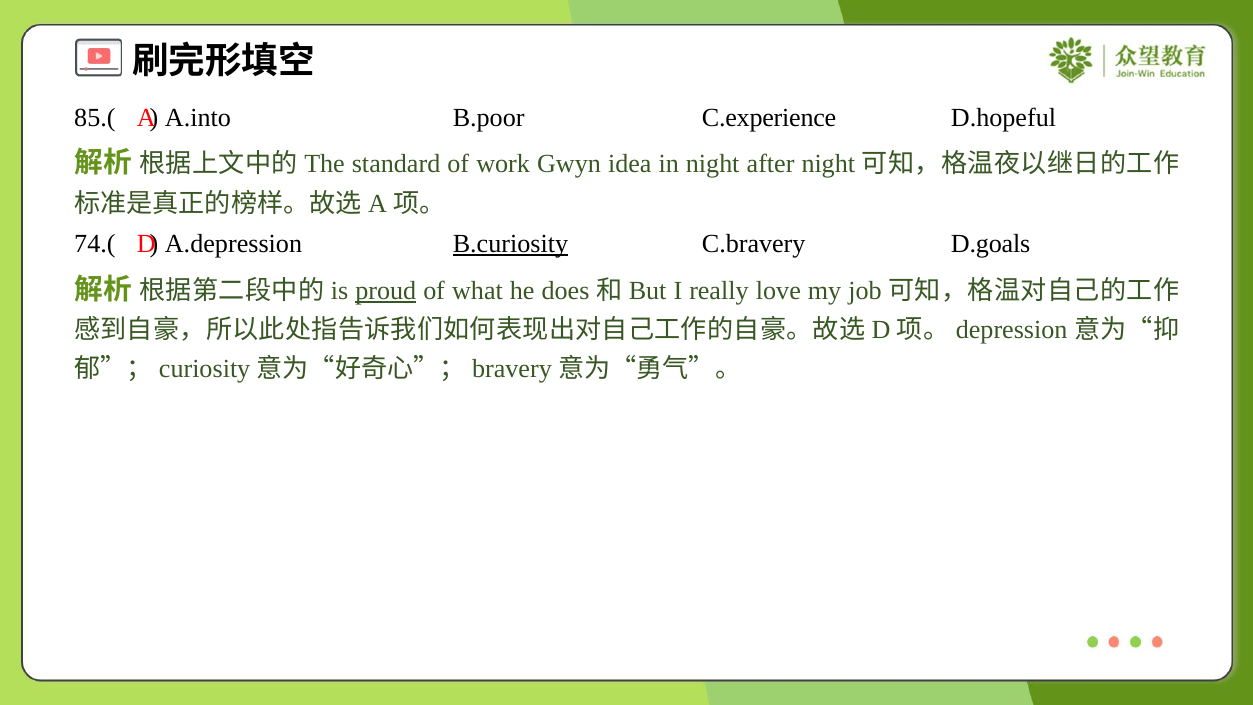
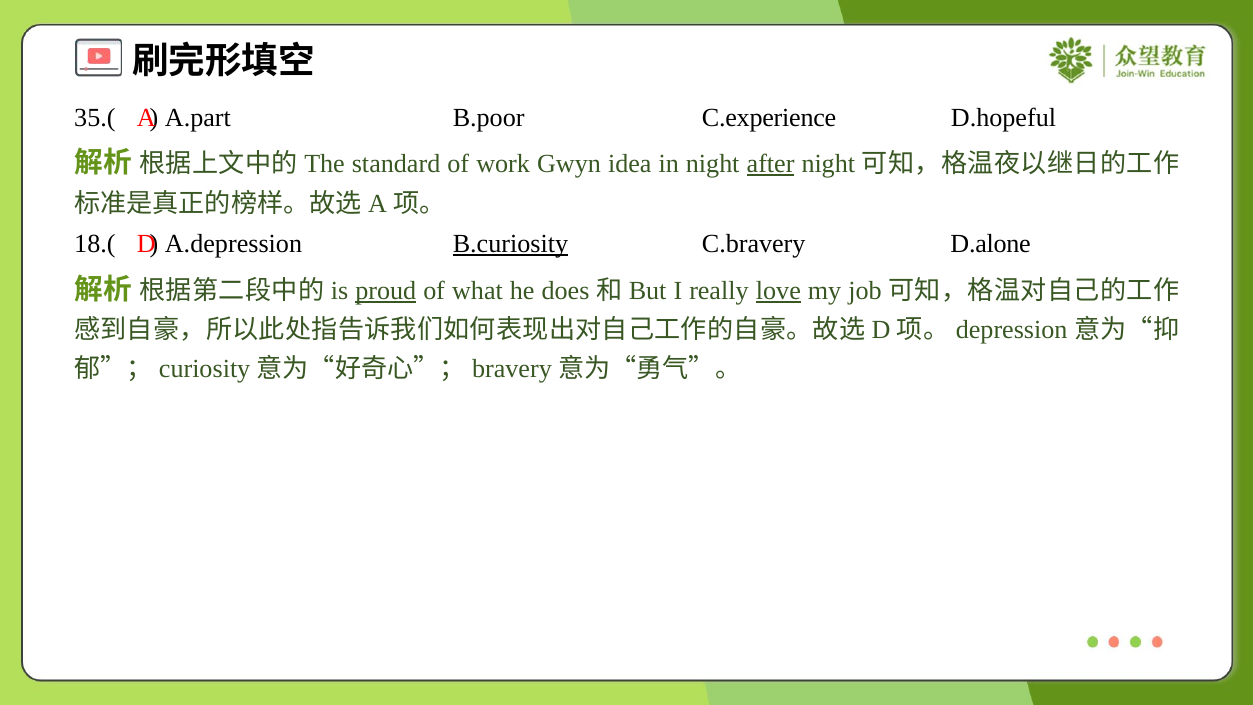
85.(: 85.( -> 35.(
A.into: A.into -> A.part
after underline: none -> present
74.(: 74.( -> 18.(
D.goals: D.goals -> D.alone
love underline: none -> present
